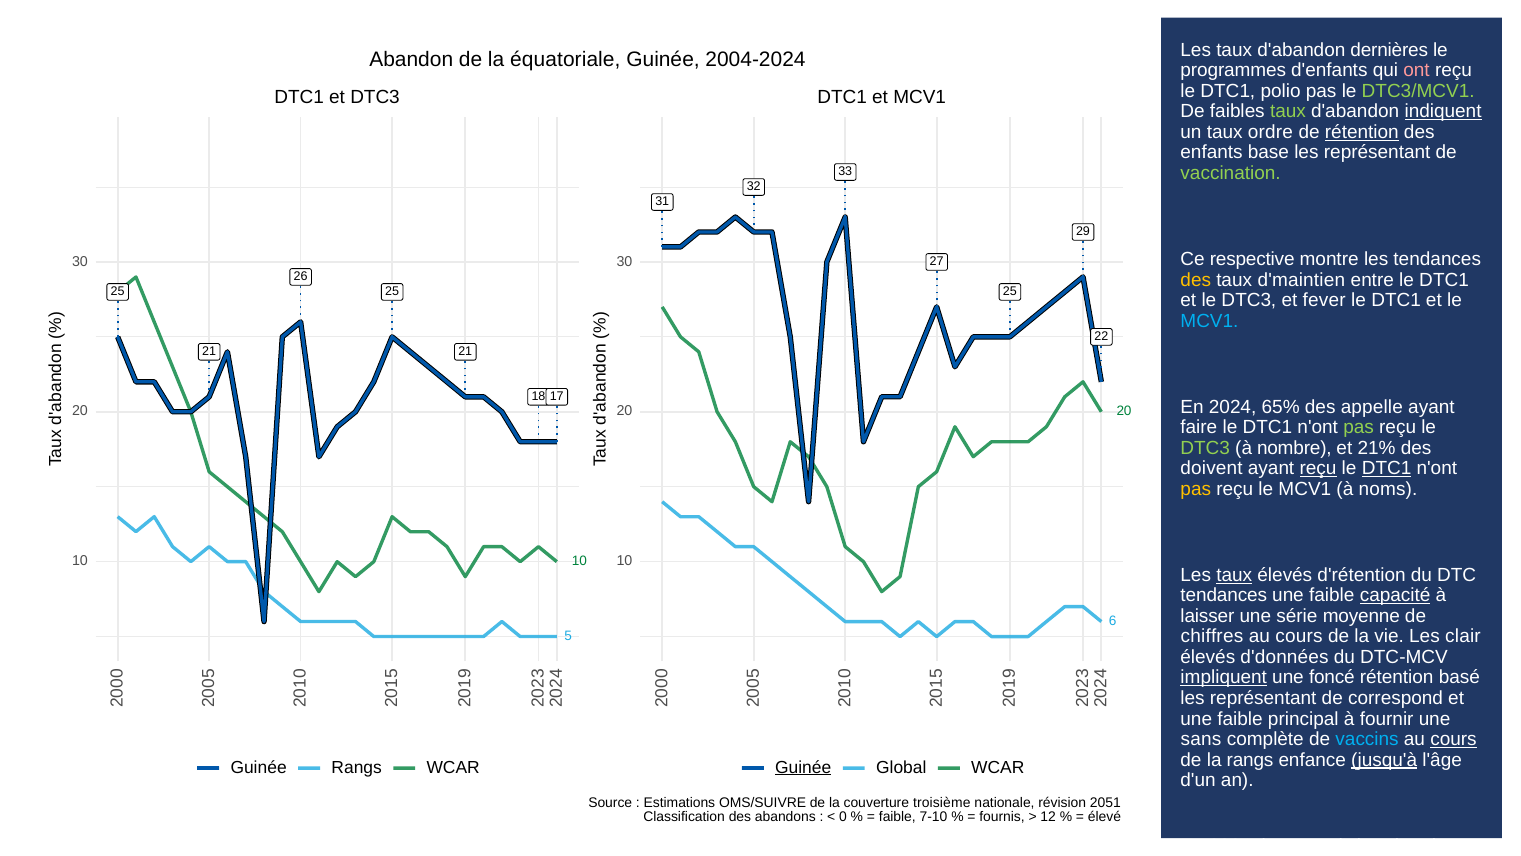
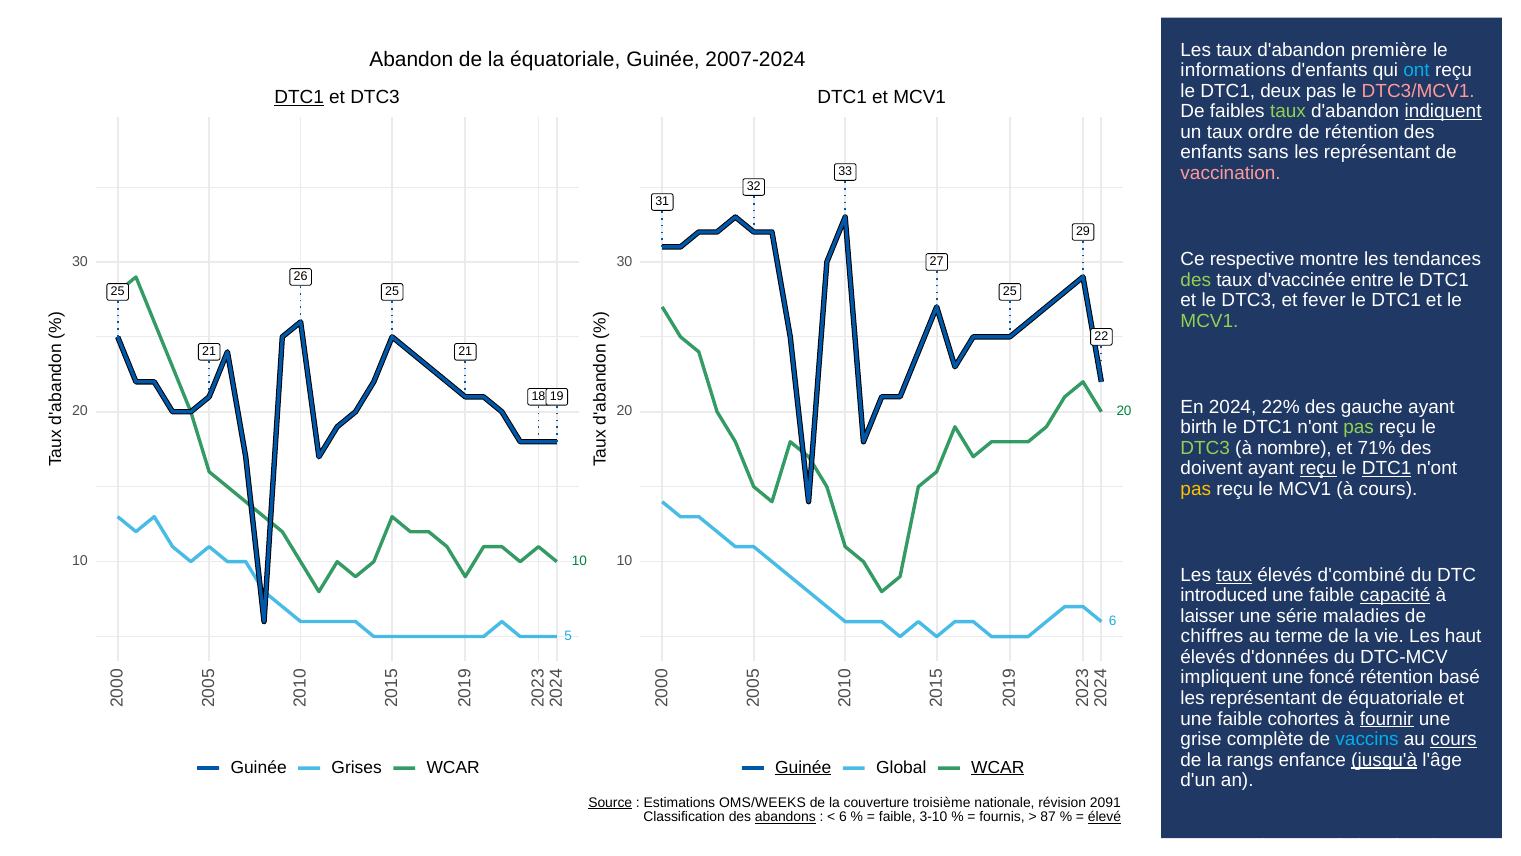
2004-2024: 2004-2024 -> 2007-2024
dernières: dernières -> première
programmes: programmes -> informations
ont colour: pink -> light blue
polio: polio -> deux
DTC3/MCV1 colour: light green -> pink
DTC1 at (299, 97) underline: none -> present
rétention at (1362, 132) underline: present -> none
base: base -> sans
vaccination colour: light green -> pink
des at (1196, 280) colour: yellow -> light green
d'maintien: d'maintien -> d'vaccinée
MCV1 at (1209, 321) colour: light blue -> light green
17: 17 -> 19
65%: 65% -> 22%
appelle: appelle -> gauche
faire: faire -> birth
21%: 21% -> 71%
à noms: noms -> cours
d'rétention: d'rétention -> d'combiné
tendances at (1224, 595): tendances -> introduced
moyenne: moyenne -> maladies
cours at (1299, 636): cours -> terme
clair: clair -> haut
impliquent underline: present -> none
de correspond: correspond -> équatoriale
principal: principal -> cohortes
fournir underline: none -> present
sans: sans -> grise
Guinée Rangs: Rangs -> Grises
WCAR at (998, 767) underline: none -> present
Source underline: none -> present
OMS/SUIVRE: OMS/SUIVRE -> OMS/WEEKS
2051: 2051 -> 2091
abandons underline: none -> present
0 at (843, 817): 0 -> 6
7-10: 7-10 -> 3-10
12: 12 -> 87
élevé underline: none -> present
